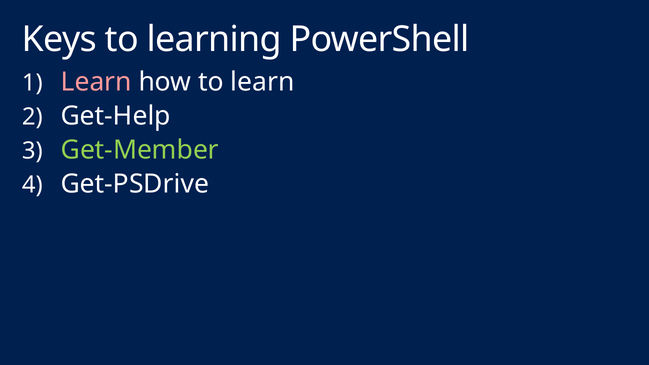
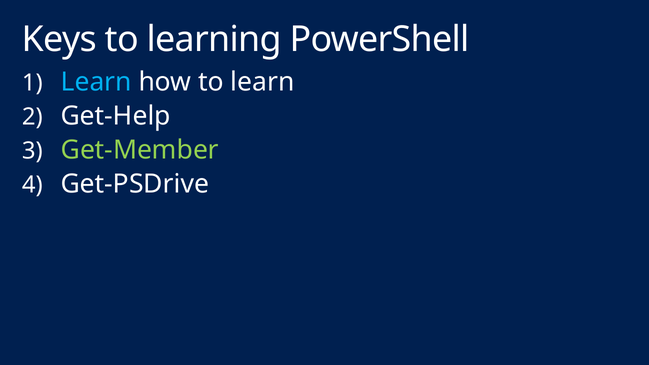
Learn at (96, 82) colour: pink -> light blue
